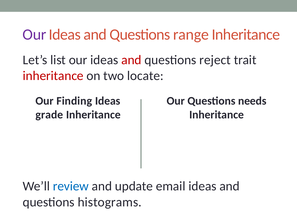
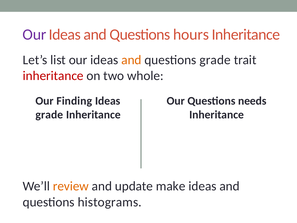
range: range -> hours
and at (131, 60) colour: red -> orange
questions reject: reject -> grade
locate: locate -> whole
review colour: blue -> orange
email: email -> make
